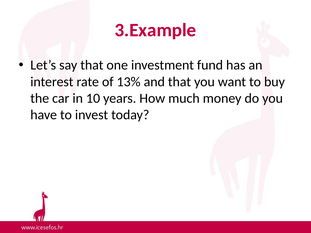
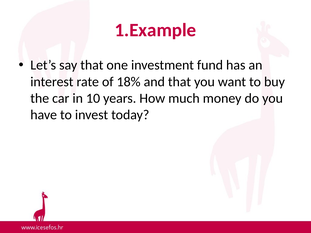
3.Example: 3.Example -> 1.Example
13%: 13% -> 18%
